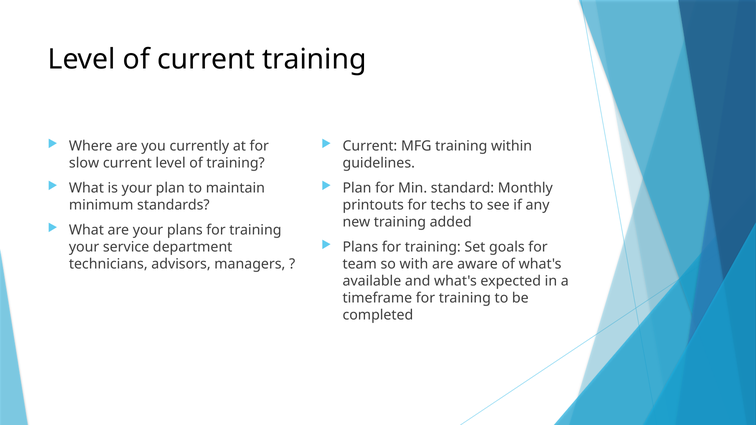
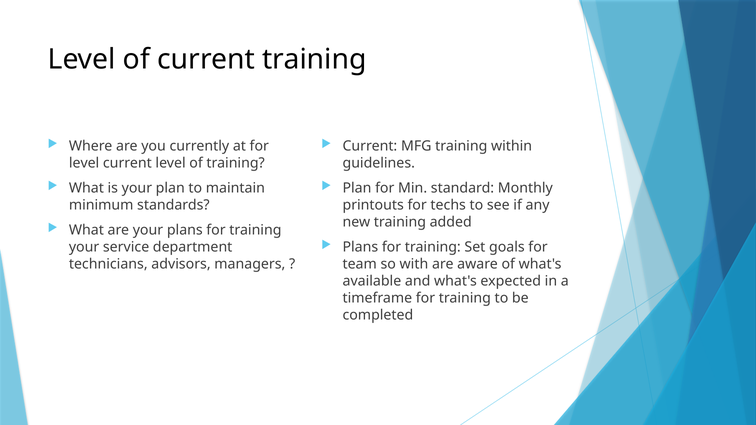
slow at (84, 163): slow -> level
